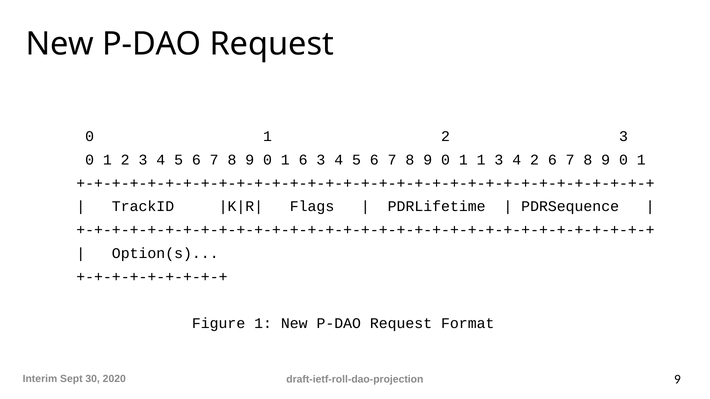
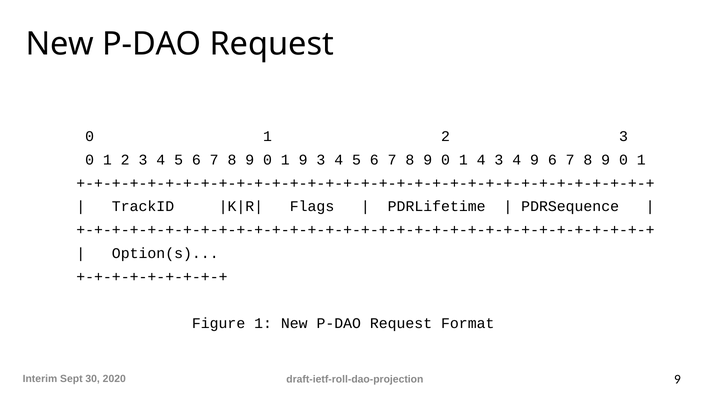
1 6: 6 -> 9
1 1: 1 -> 4
4 2: 2 -> 9
